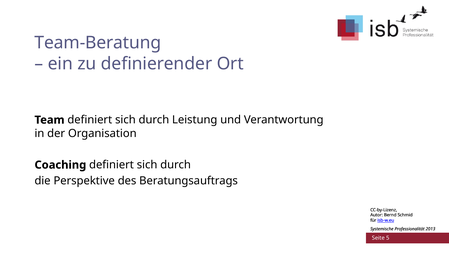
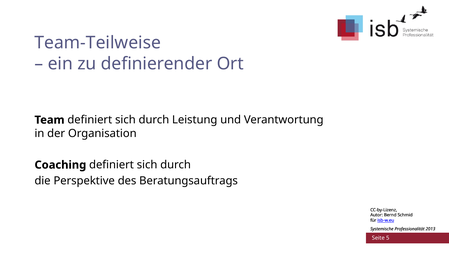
Team-Beratung: Team-Beratung -> Team-Teilweise
